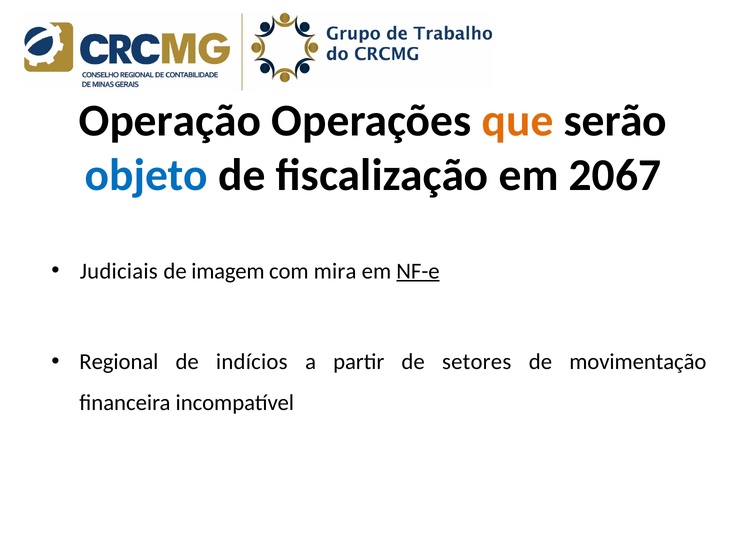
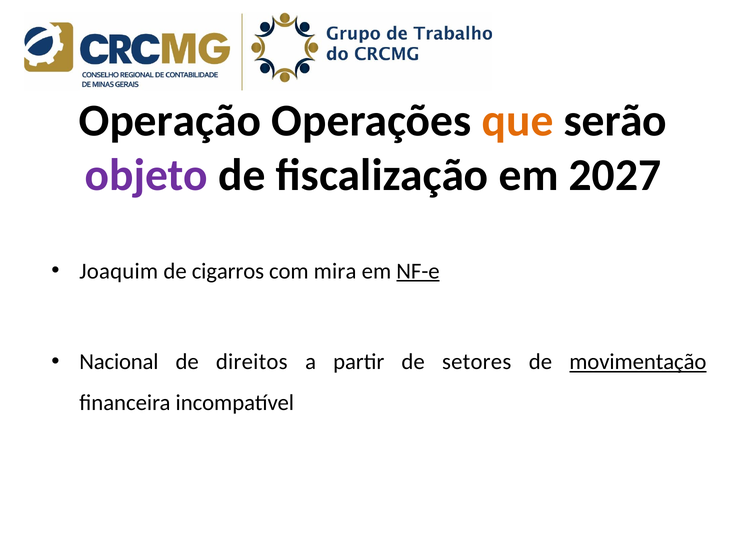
objeto colour: blue -> purple
2067: 2067 -> 2027
Judiciais: Judiciais -> Joaquim
imagem: imagem -> cigarros
Regional: Regional -> Nacional
indícios: indícios -> direitos
movimentação underline: none -> present
